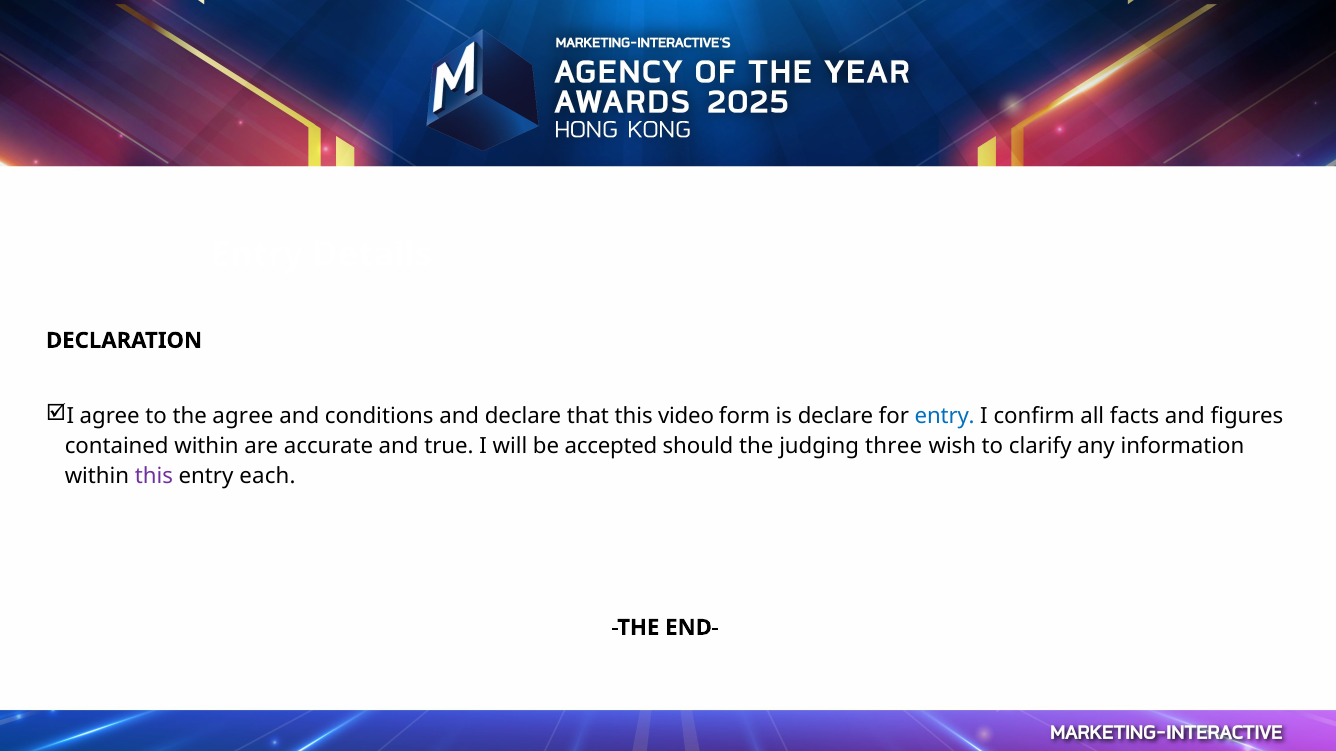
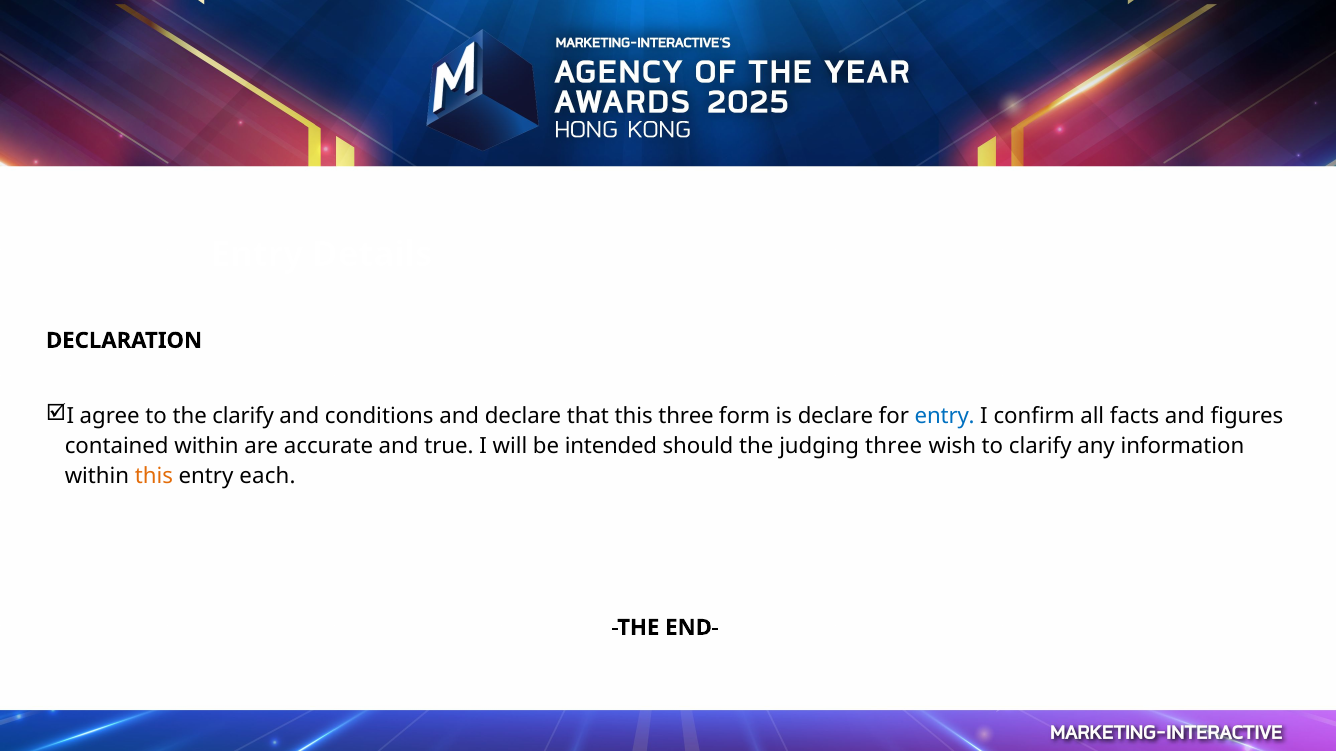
the agree: agree -> clarify
this video: video -> three
accepted: accepted -> intended
this at (154, 477) colour: purple -> orange
